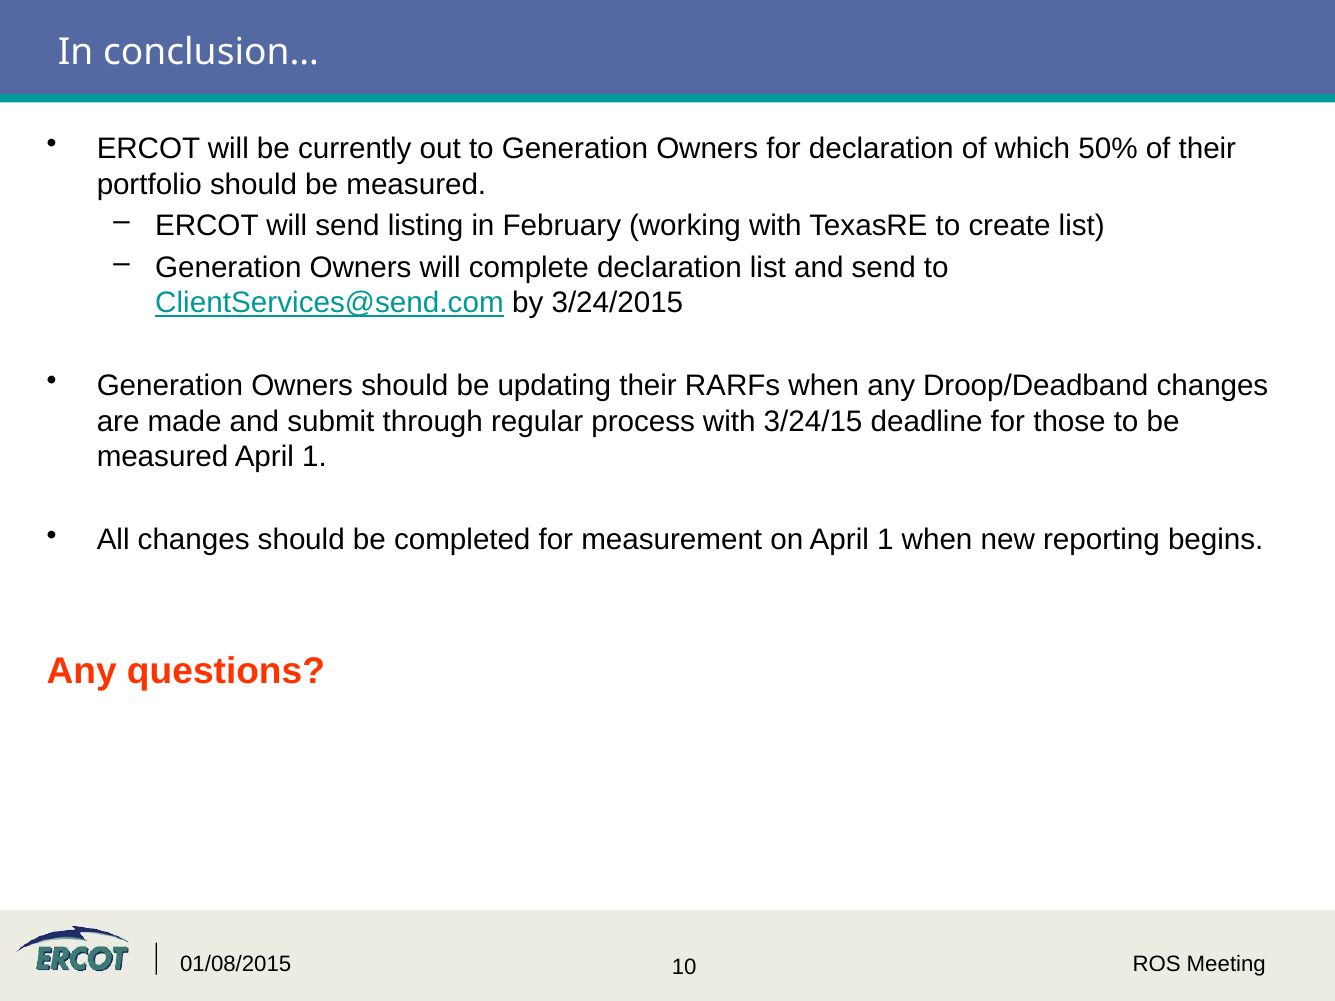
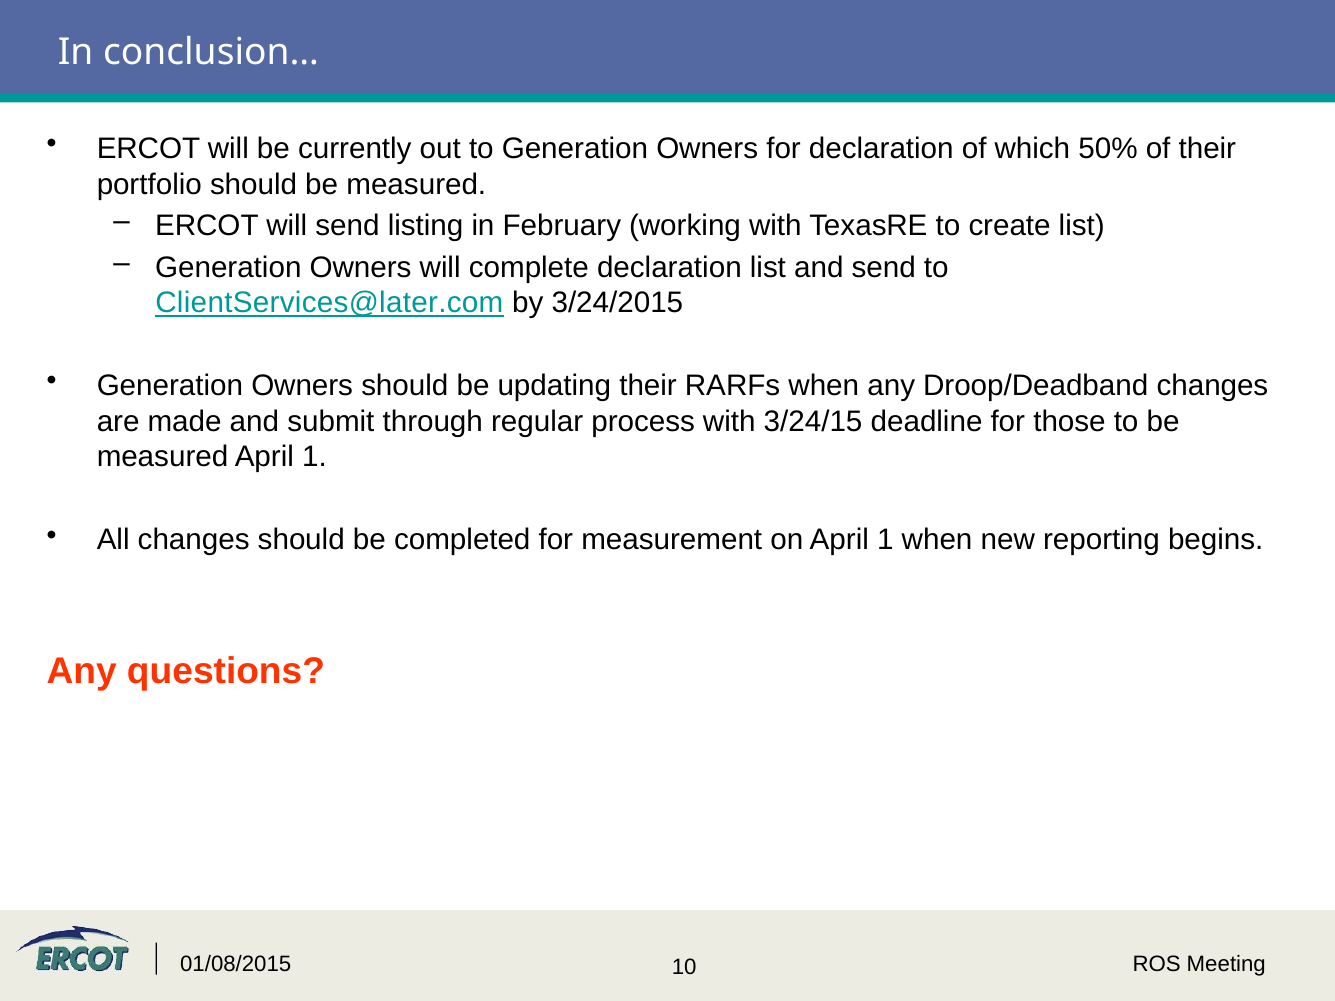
ClientServices@send.com: ClientServices@send.com -> ClientServices@later.com
